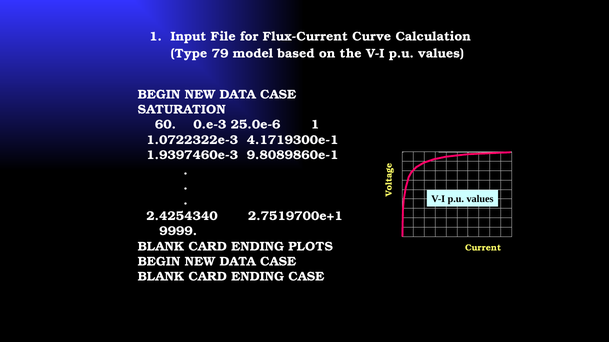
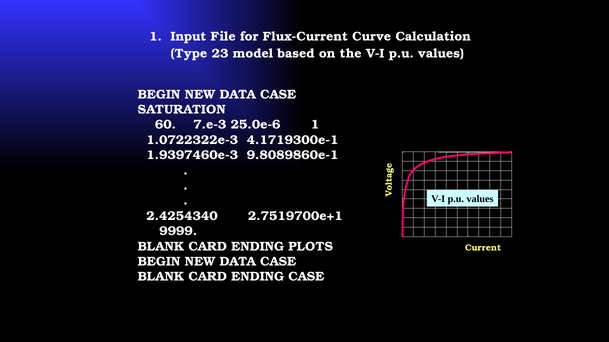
79: 79 -> 23
0.e-3: 0.e-3 -> 7.e-3
